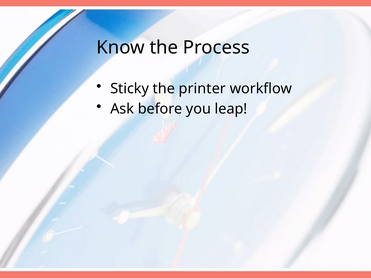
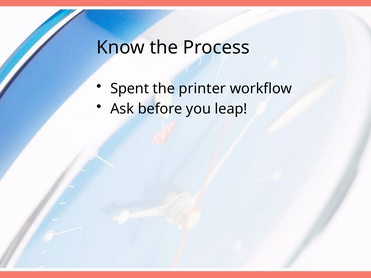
Sticky: Sticky -> Spent
